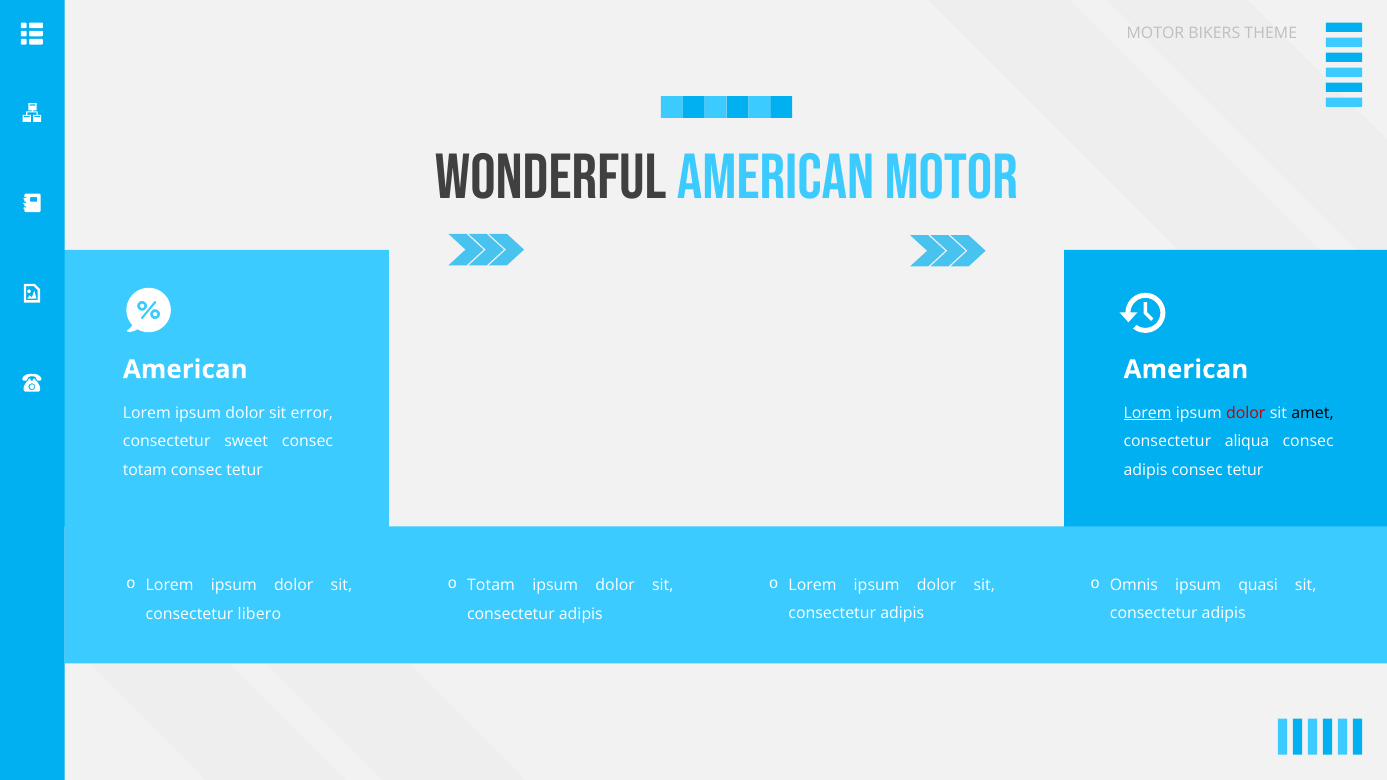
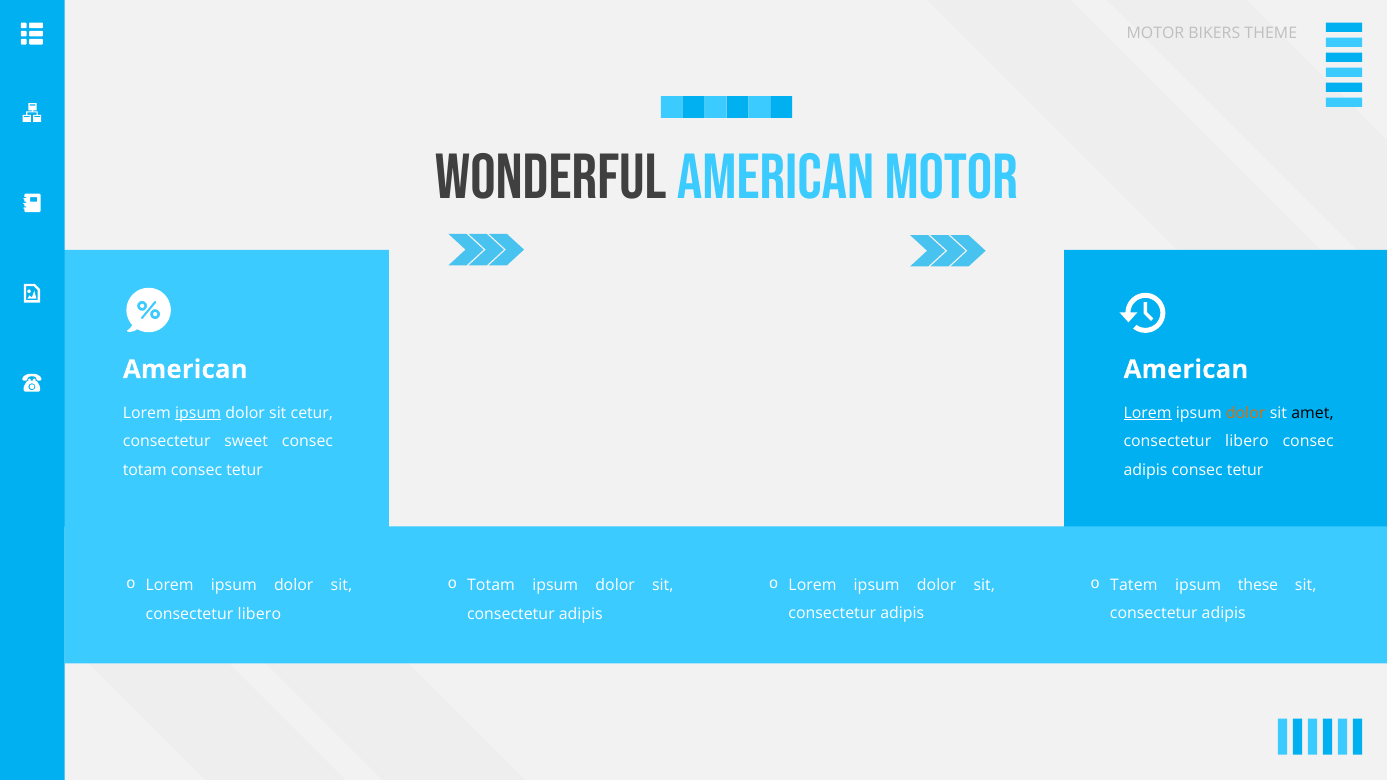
ipsum at (198, 413) underline: none -> present
error: error -> cetur
dolor at (1246, 413) colour: red -> orange
aliqua at (1247, 442): aliqua -> libero
Omnis: Omnis -> Tatem
quasi: quasi -> these
